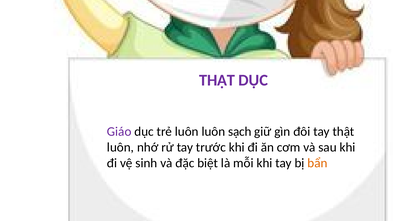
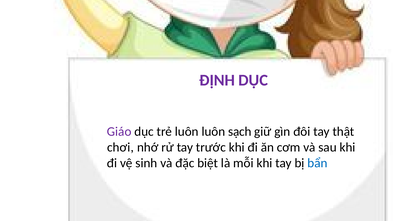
THẬT at (217, 80): THẬT -> ĐỊNH
luôn at (120, 147): luôn -> chơi
bẩn colour: orange -> blue
